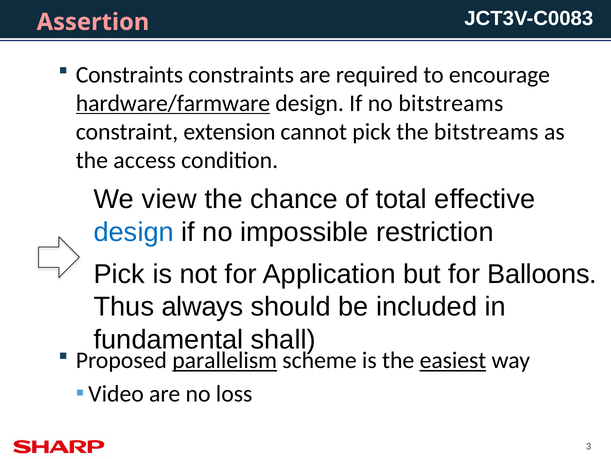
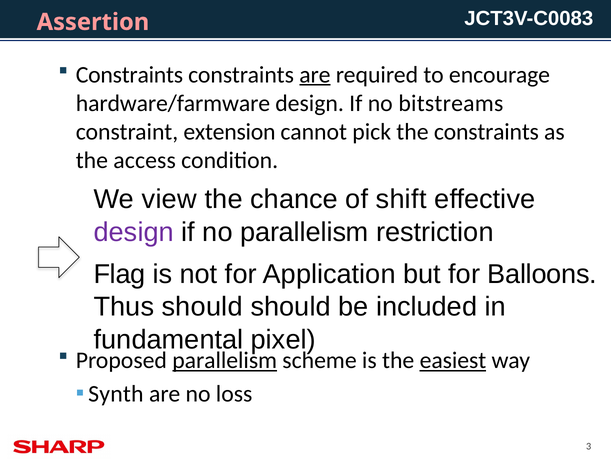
are at (315, 75) underline: none -> present
hardware/farmware underline: present -> none
the bitstreams: bitstreams -> constraints
total: total -> shift
design at (134, 232) colour: blue -> purple
no impossible: impossible -> parallelism
Pick at (119, 274): Pick -> Flag
Thus always: always -> should
shall: shall -> pixel
Video: Video -> Synth
